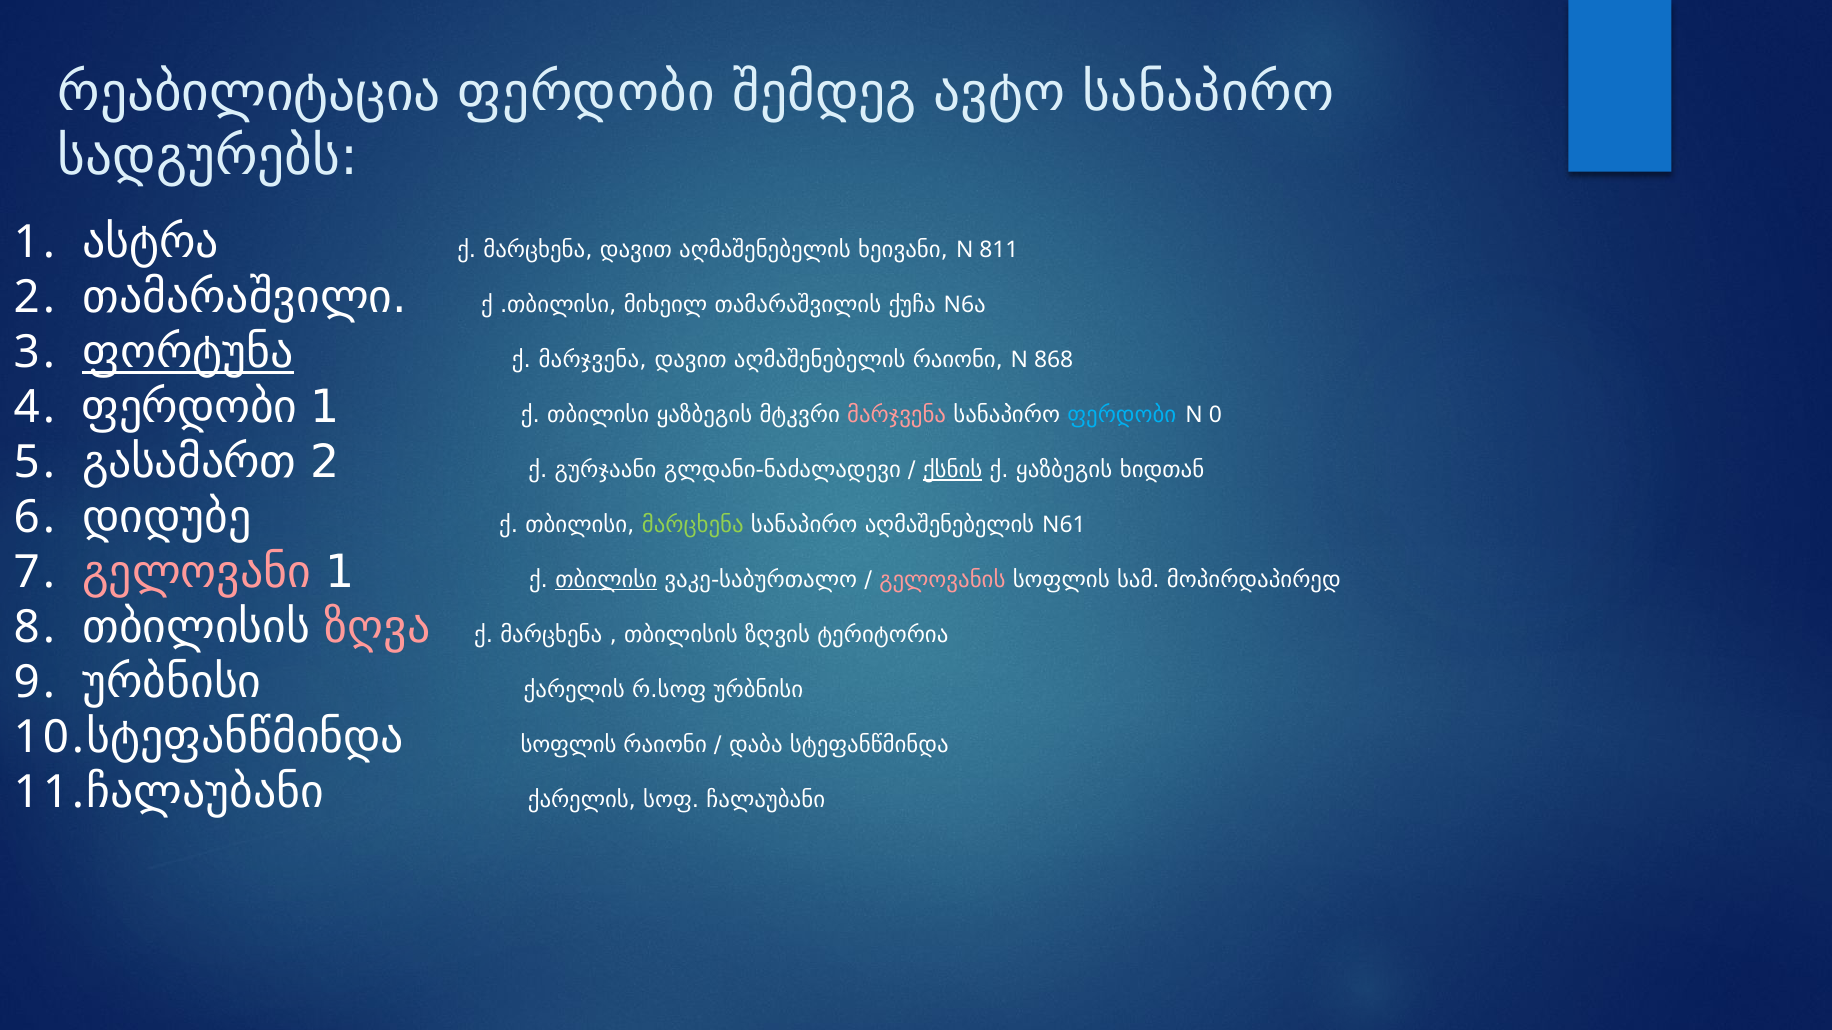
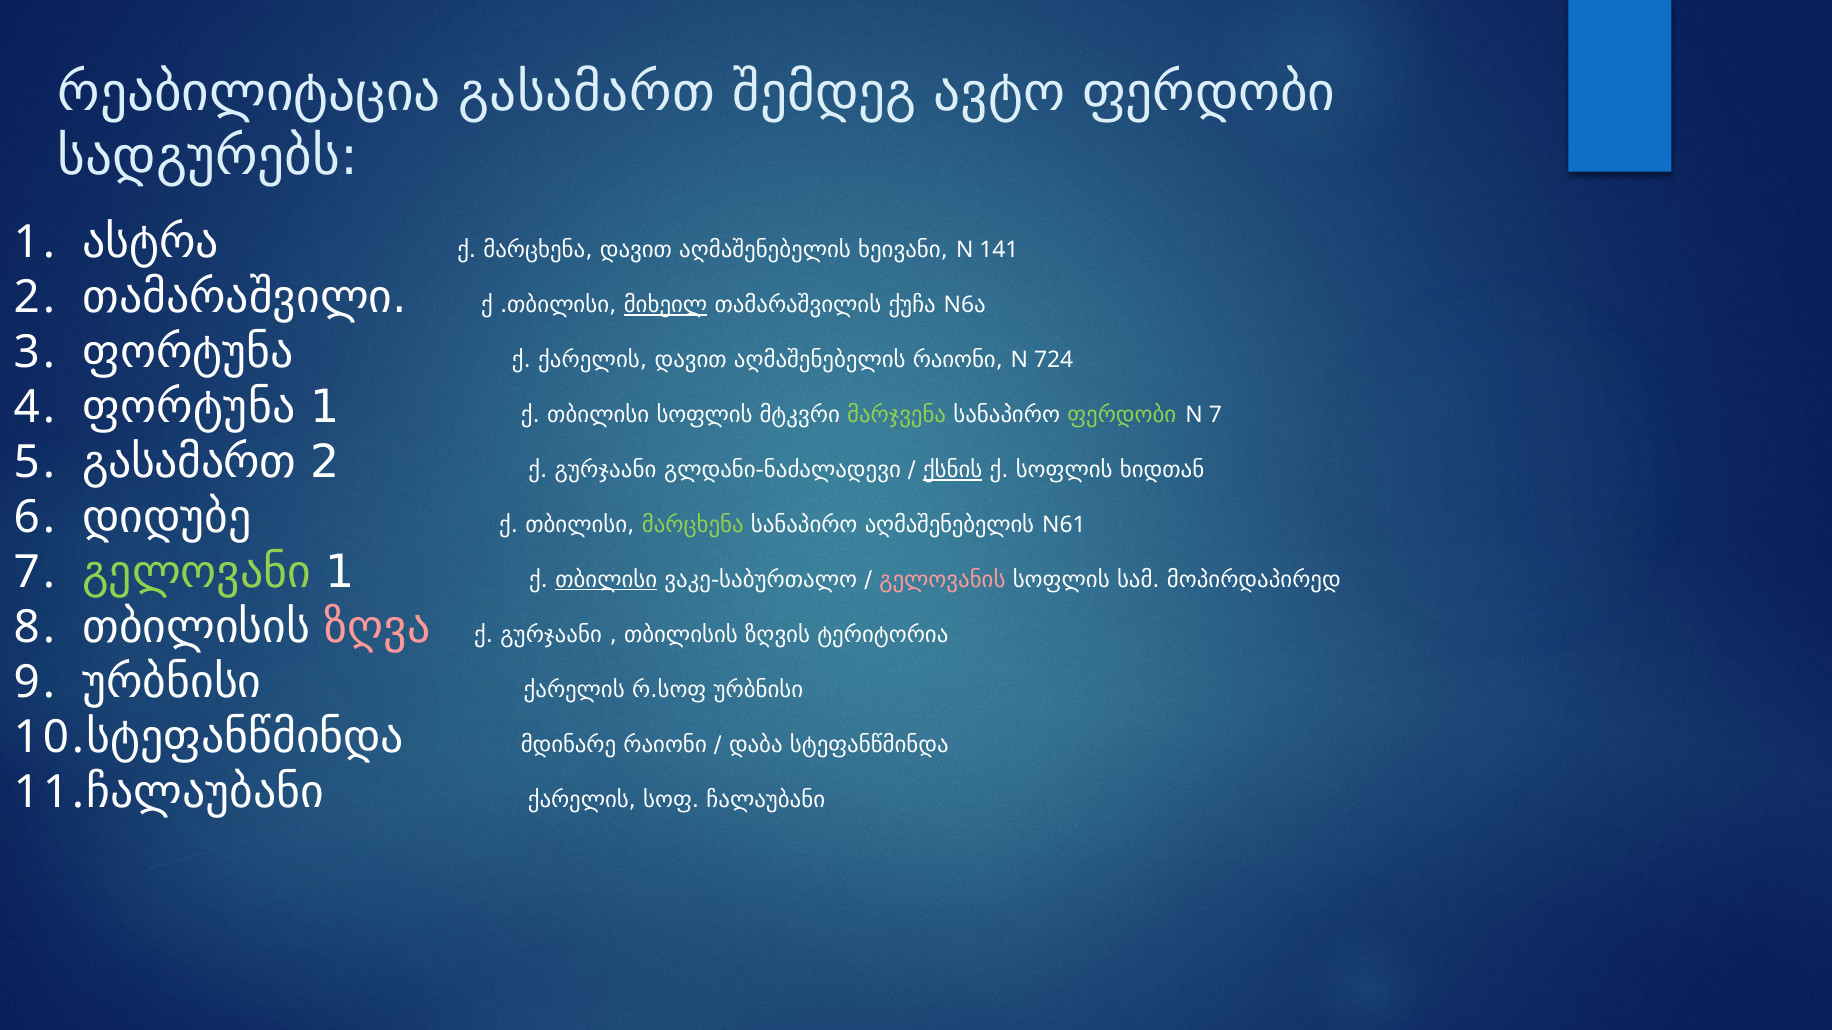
რეაბილიტაცია ფერდობი: ფერდობი -> გასამართ
ავტო სანაპირო: სანაპირო -> ფერდობი
811: 811 -> 141
მიხეილ underline: none -> present
ფორტუნა at (188, 353) underline: present -> none
ქ მარჯვენა: მარჯვენა -> ქარელის
868: 868 -> 724
ფერდობი at (189, 408): ფერდობი -> ფორტუნა
თბილისი ყაზბეგის: ყაზბეგის -> სოფლის
მარჯვენა at (897, 415) colour: pink -> light green
ფერდობი at (1122, 415) colour: light blue -> light green
N 0: 0 -> 7
ქ ყაზბეგის: ყაზბეგის -> სოფლის
გელოვანი colour: pink -> light green
მარცხენა at (551, 635): მარცხენა -> გურჯაანი
სტეფანწმინდა სოფლის: სოფლის -> მდინარე
